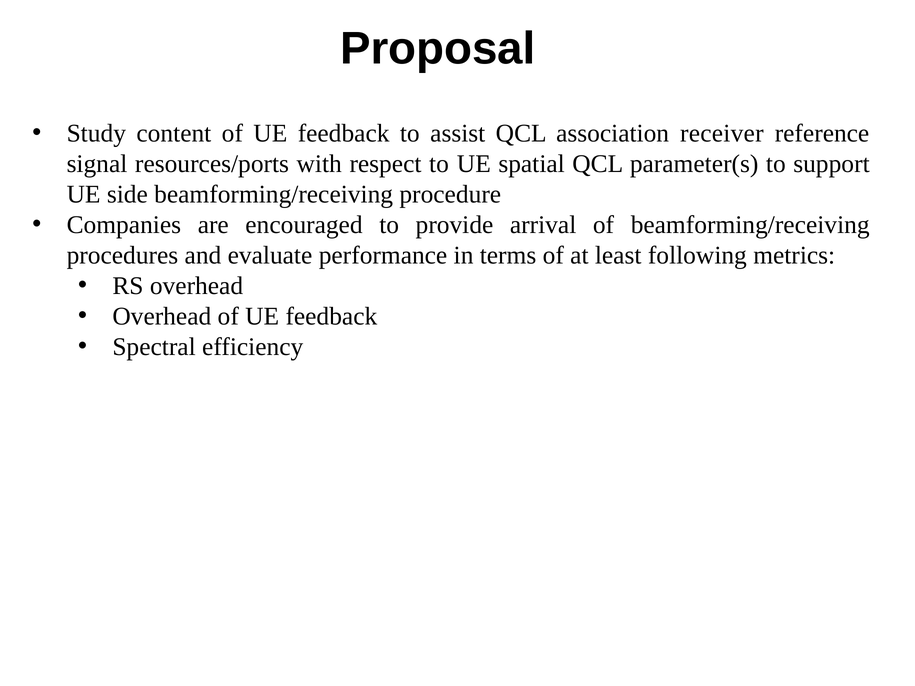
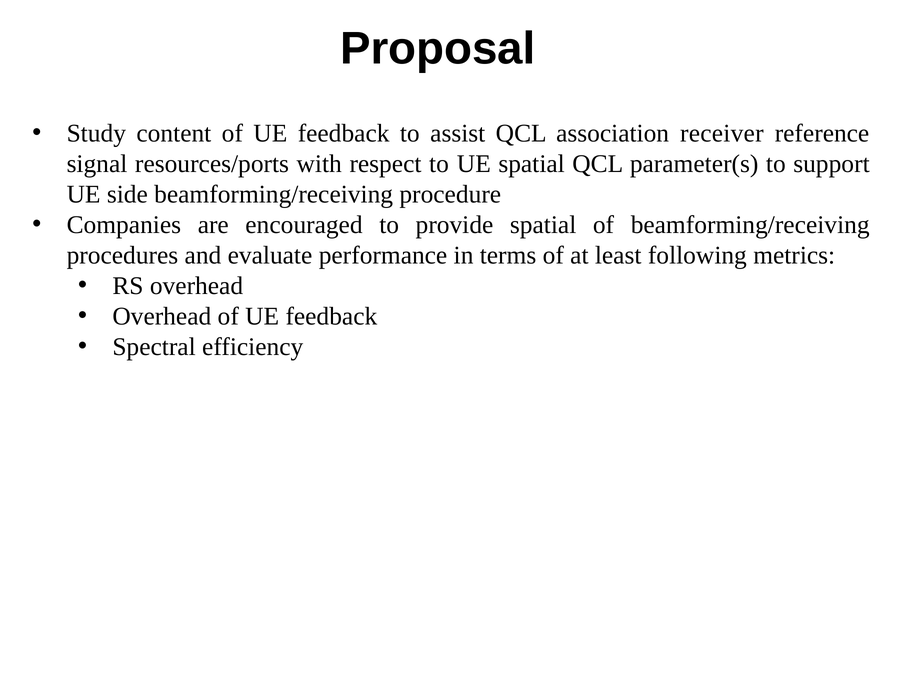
provide arrival: arrival -> spatial
